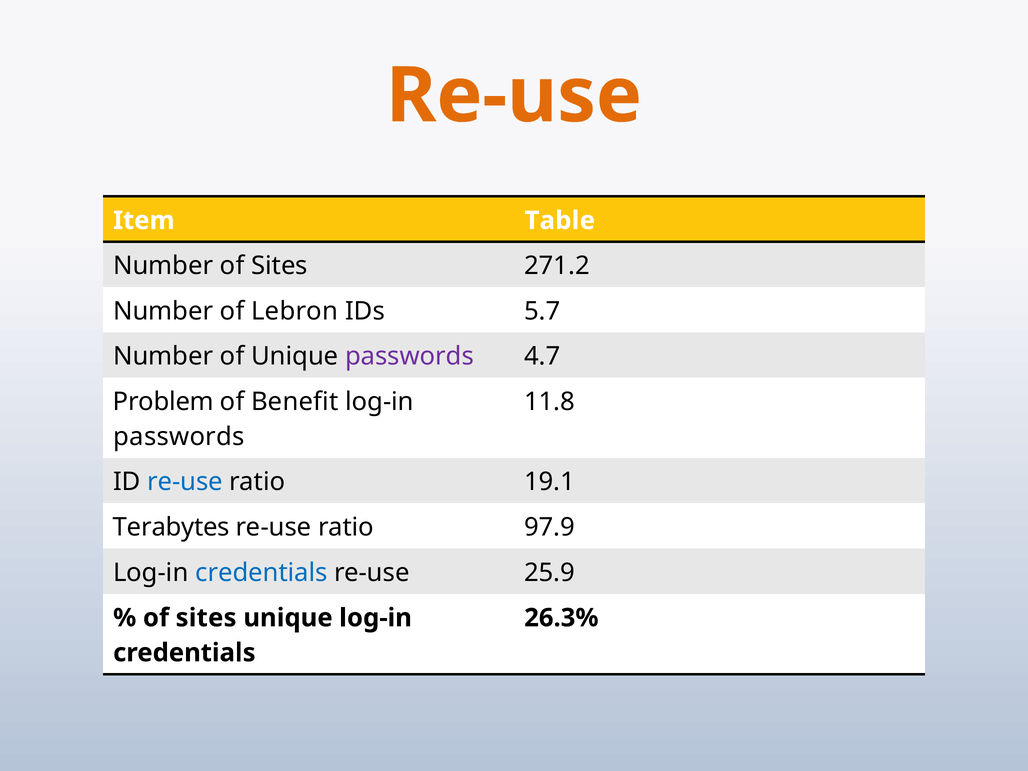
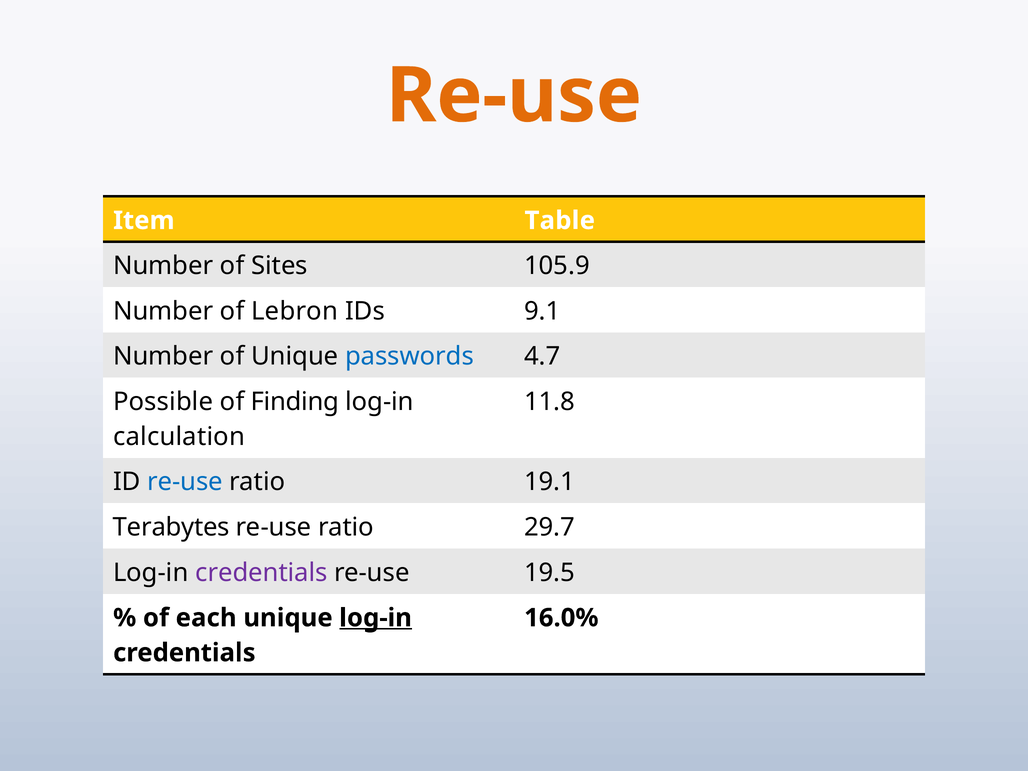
271.2: 271.2 -> 105.9
5.7: 5.7 -> 9.1
passwords at (409, 356) colour: purple -> blue
Problem: Problem -> Possible
Benefit: Benefit -> Finding
passwords at (179, 437): passwords -> calculation
97.9: 97.9 -> 29.7
credentials at (261, 573) colour: blue -> purple
25.9: 25.9 -> 19.5
sites at (206, 618): sites -> each
log-in at (376, 618) underline: none -> present
26.3%: 26.3% -> 16.0%
